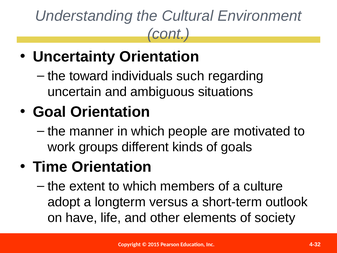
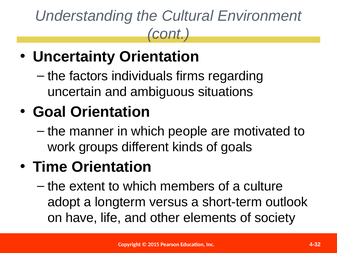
toward: toward -> factors
such: such -> firms
